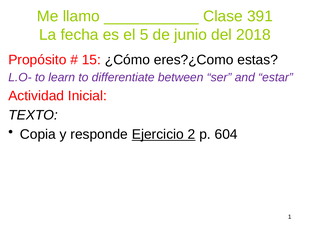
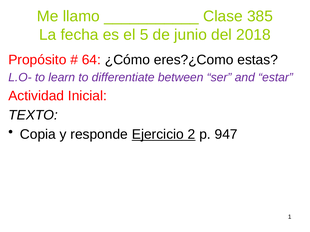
391: 391 -> 385
15: 15 -> 64
604: 604 -> 947
